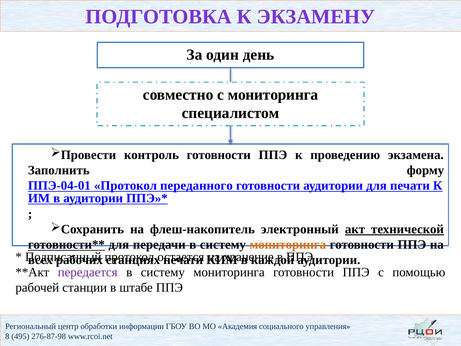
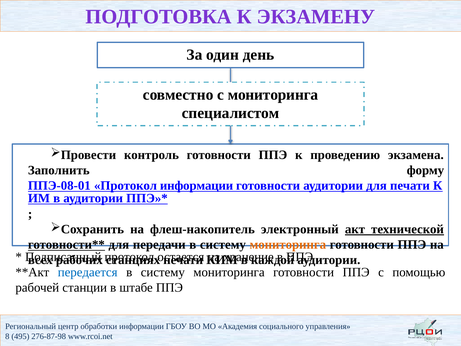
ППЭ-04-01: ППЭ-04-01 -> ППЭ-08-01
Протокол переданного: переданного -> информации
передается colour: purple -> blue
